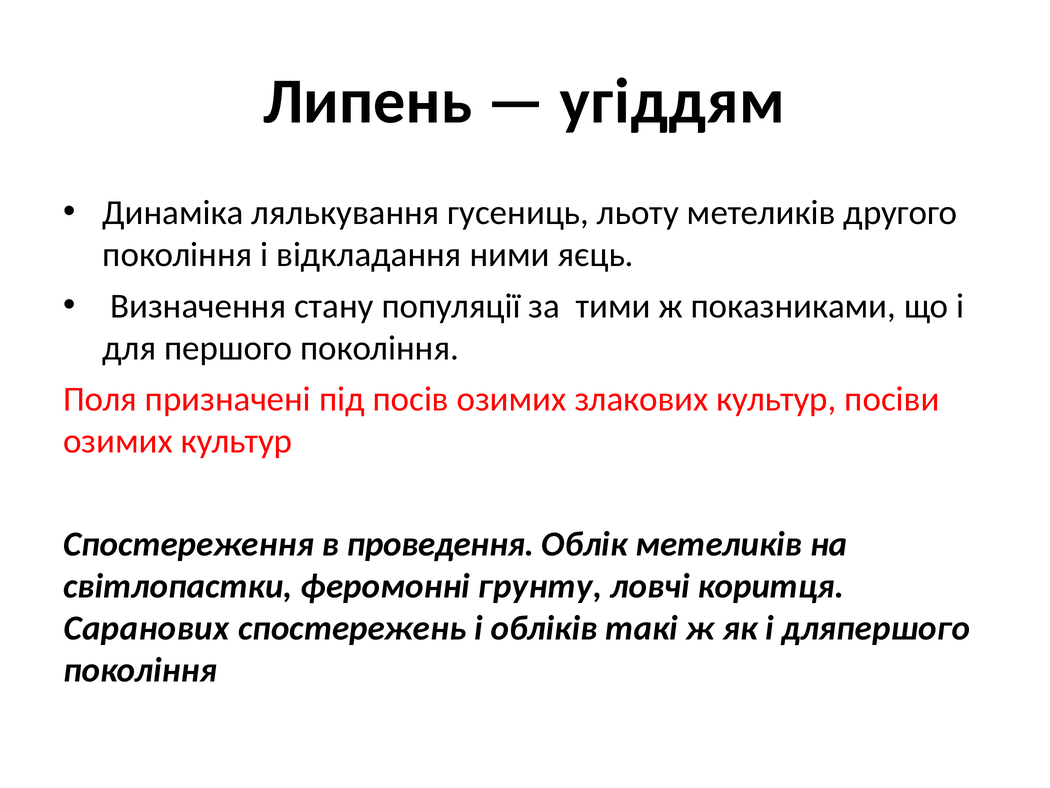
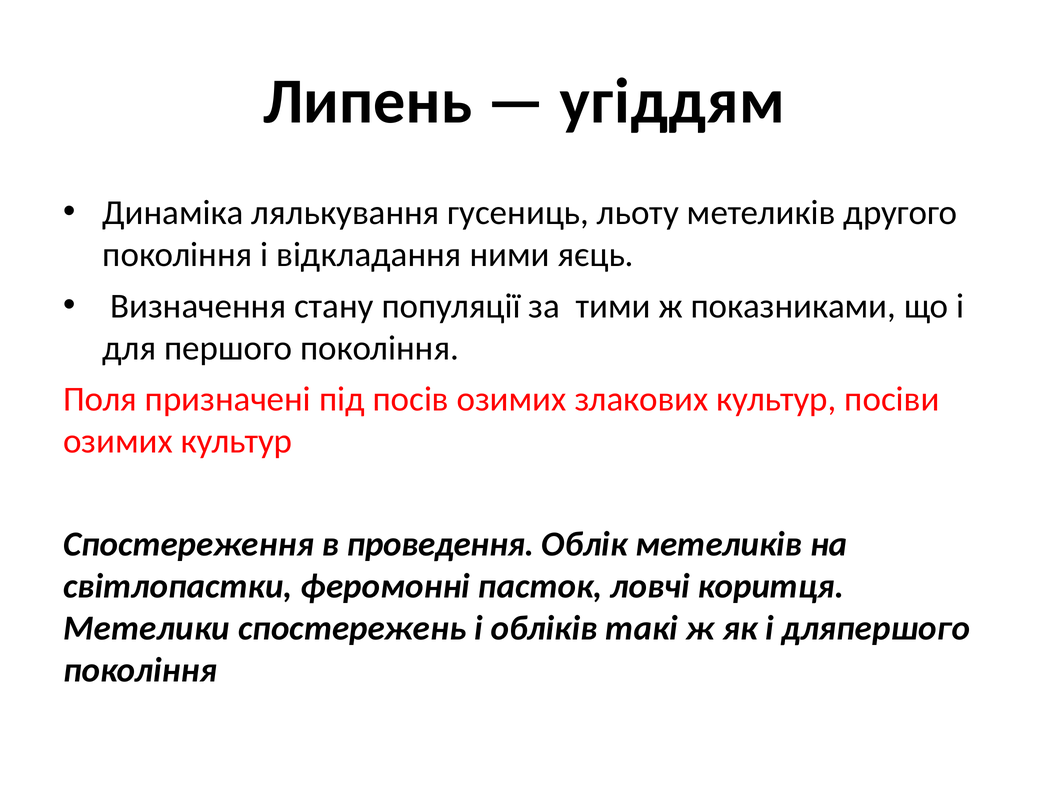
грунту: грунту -> пасток
Саранових: Саранових -> Метелики
